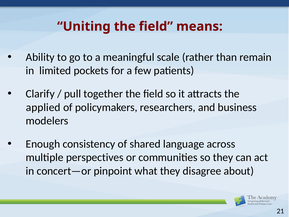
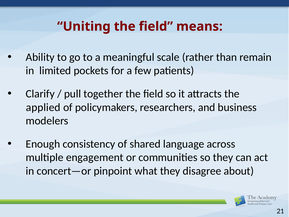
perspectives: perspectives -> engagement
